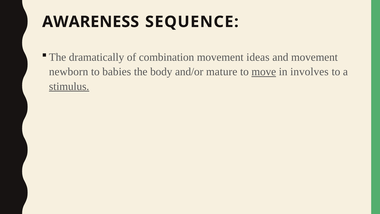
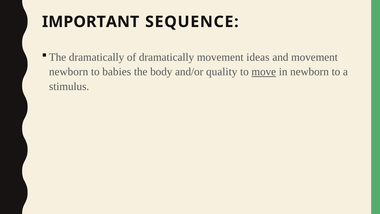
AWARENESS: AWARENESS -> IMPORTANT
of combination: combination -> dramatically
mature: mature -> quality
in involves: involves -> newborn
stimulus underline: present -> none
